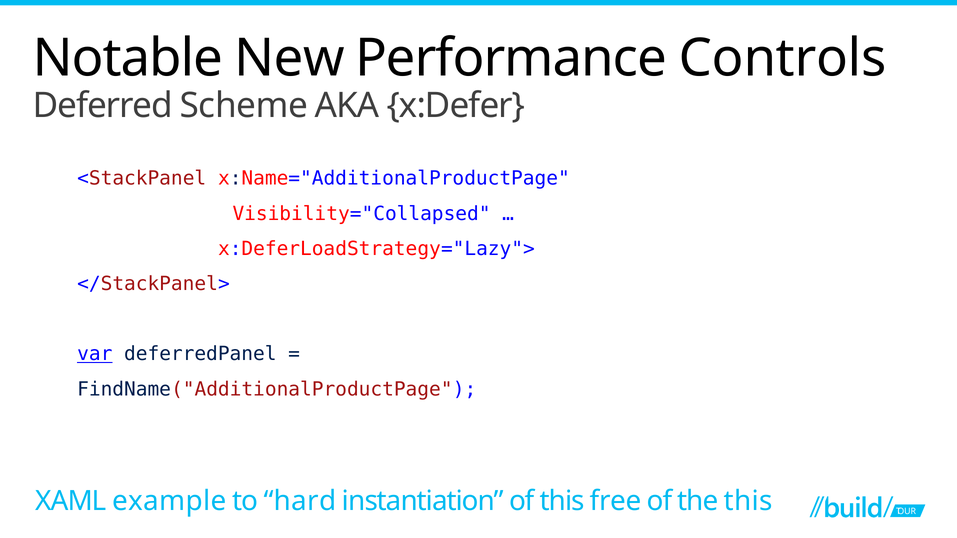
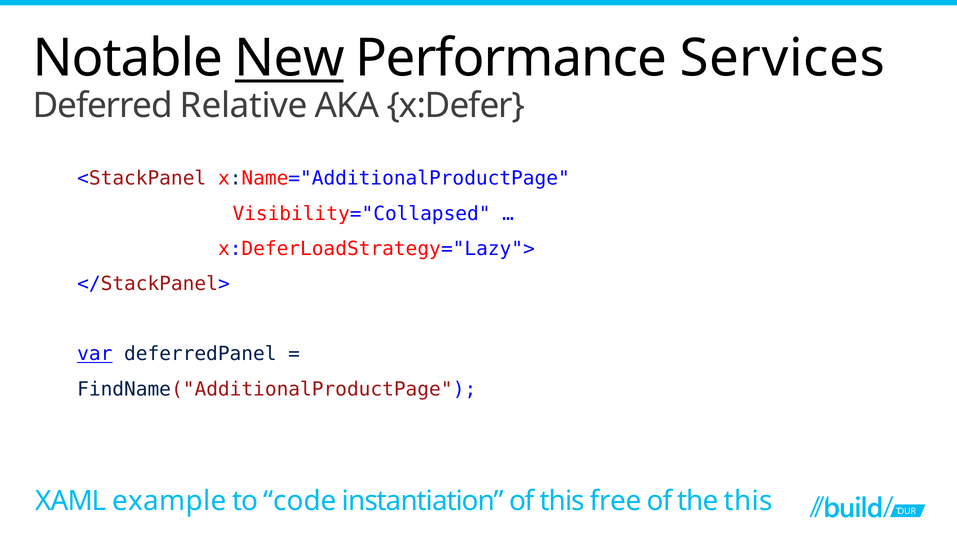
New underline: none -> present
Controls: Controls -> Services
Scheme: Scheme -> Relative
hard: hard -> code
